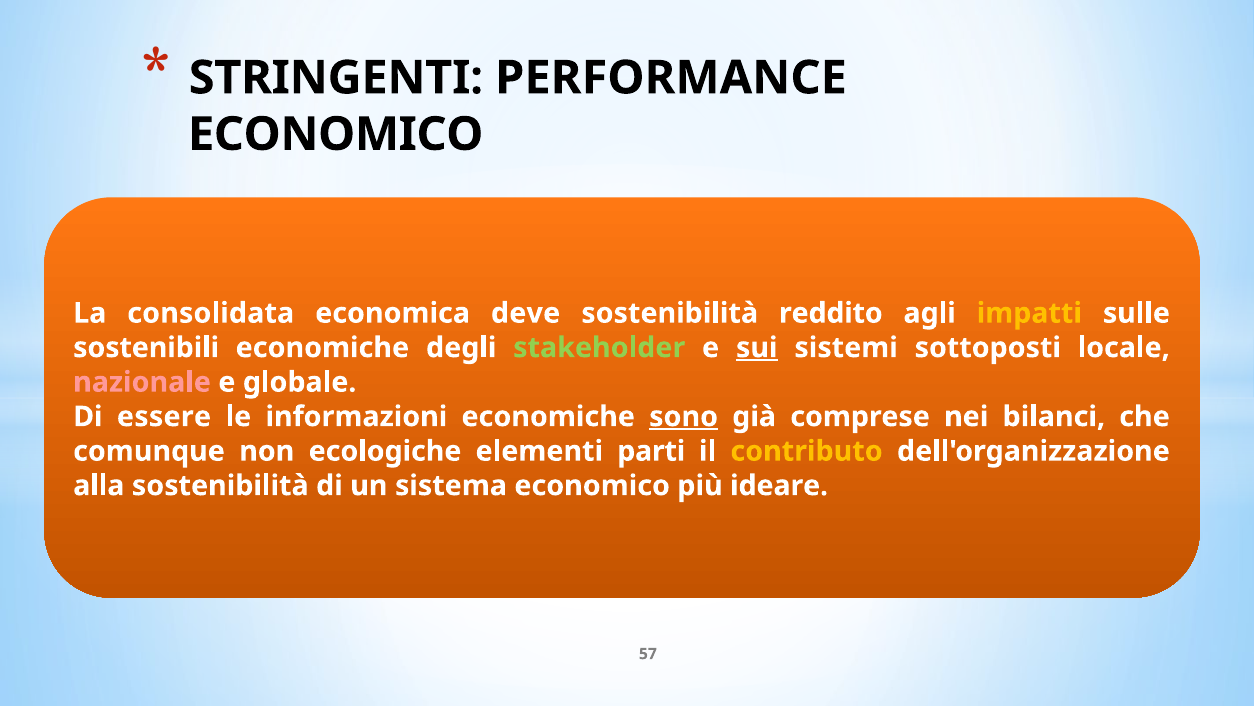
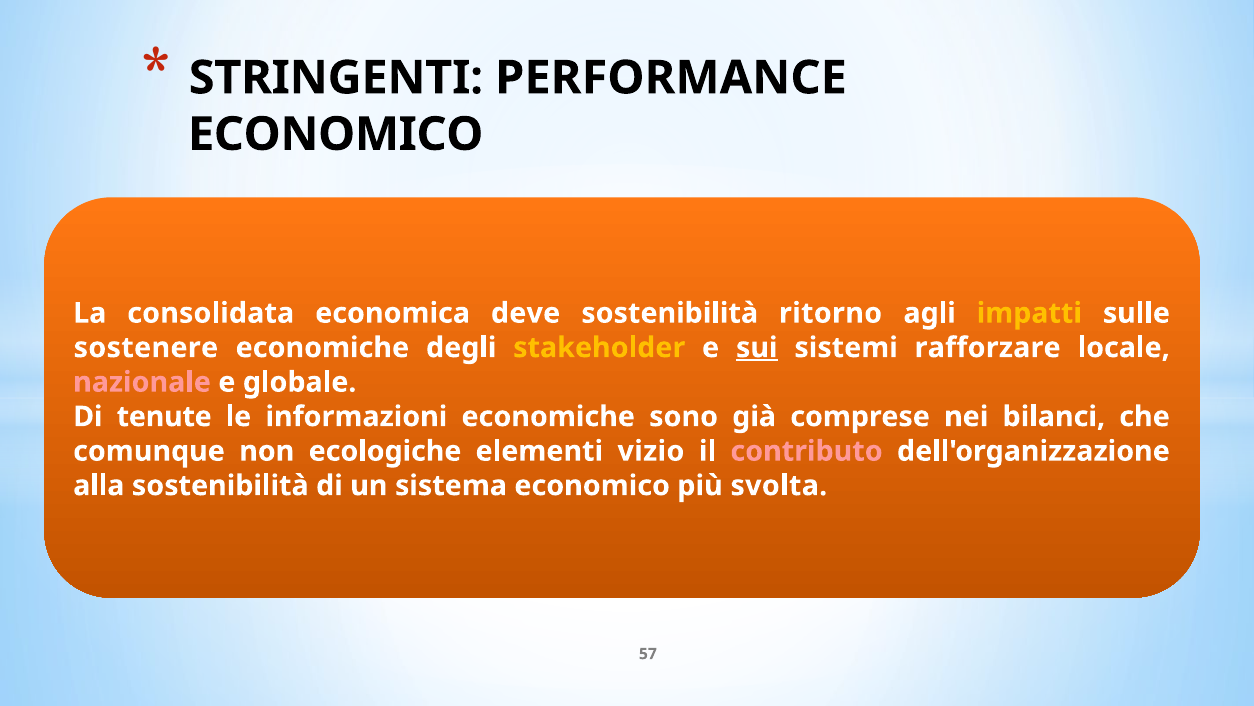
reddito: reddito -> ritorno
sostenibili: sostenibili -> sostenere
stakeholder colour: light green -> yellow
sottoposti: sottoposti -> rafforzare
essere: essere -> tenute
sono underline: present -> none
parti: parti -> vizio
contributo colour: yellow -> pink
ideare: ideare -> svolta
